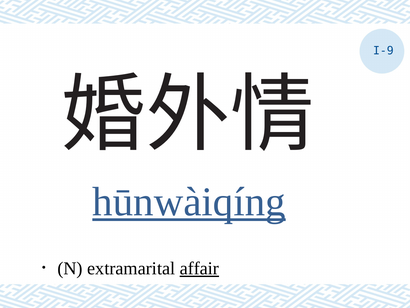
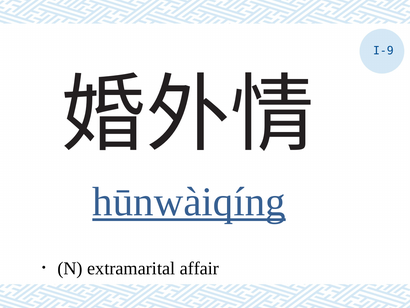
affair underline: present -> none
